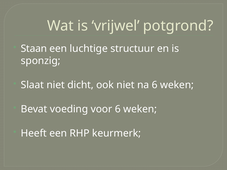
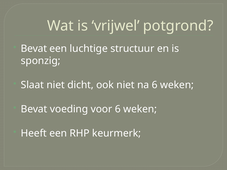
Staan at (34, 49): Staan -> Bevat
